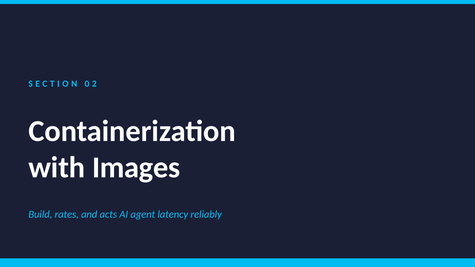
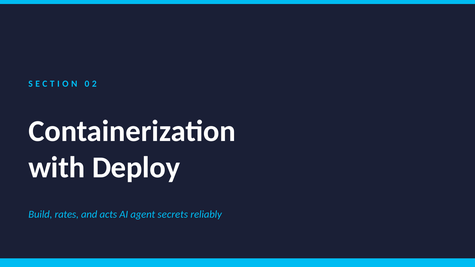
Images: Images -> Deploy
latency: latency -> secrets
